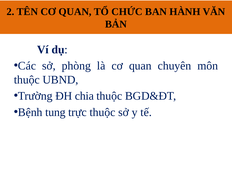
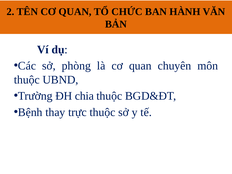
tung: tung -> thay
